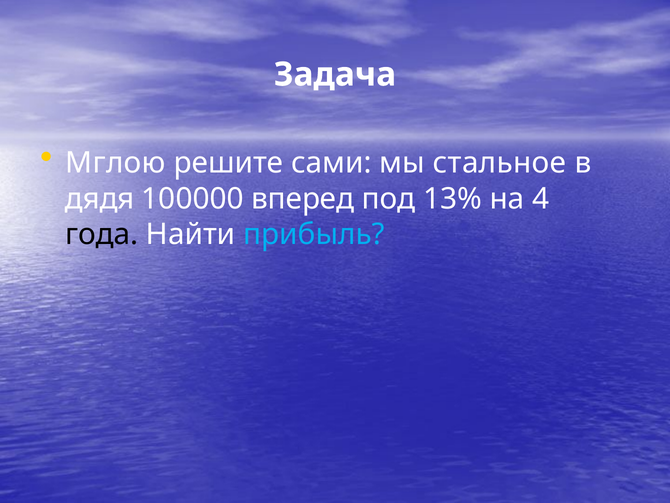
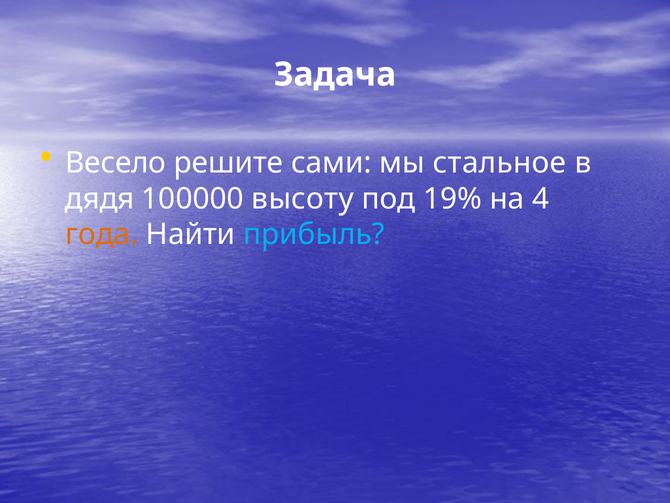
Мглою: Мглою -> Весело
вперед: вперед -> высоту
13%: 13% -> 19%
года colour: black -> orange
